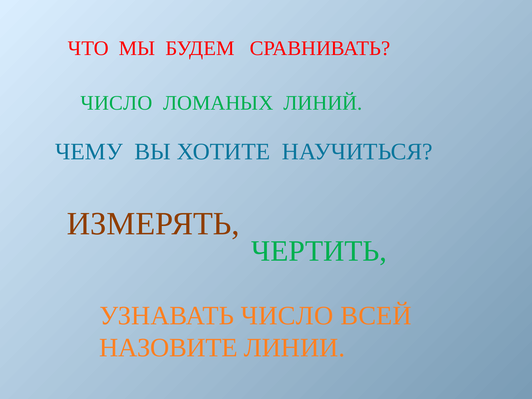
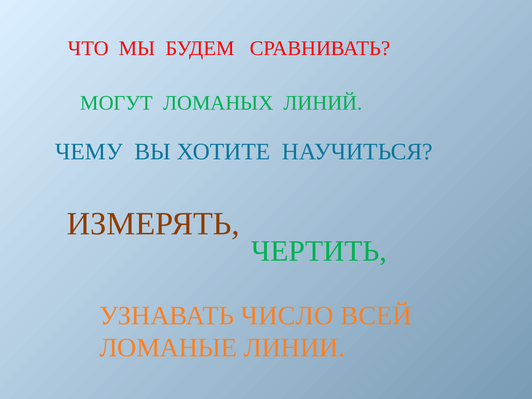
ЧИСЛО at (116, 103): ЧИСЛО -> МОГУТ
НАЗОВИТЕ: НАЗОВИТЕ -> ЛОМАНЫЕ
